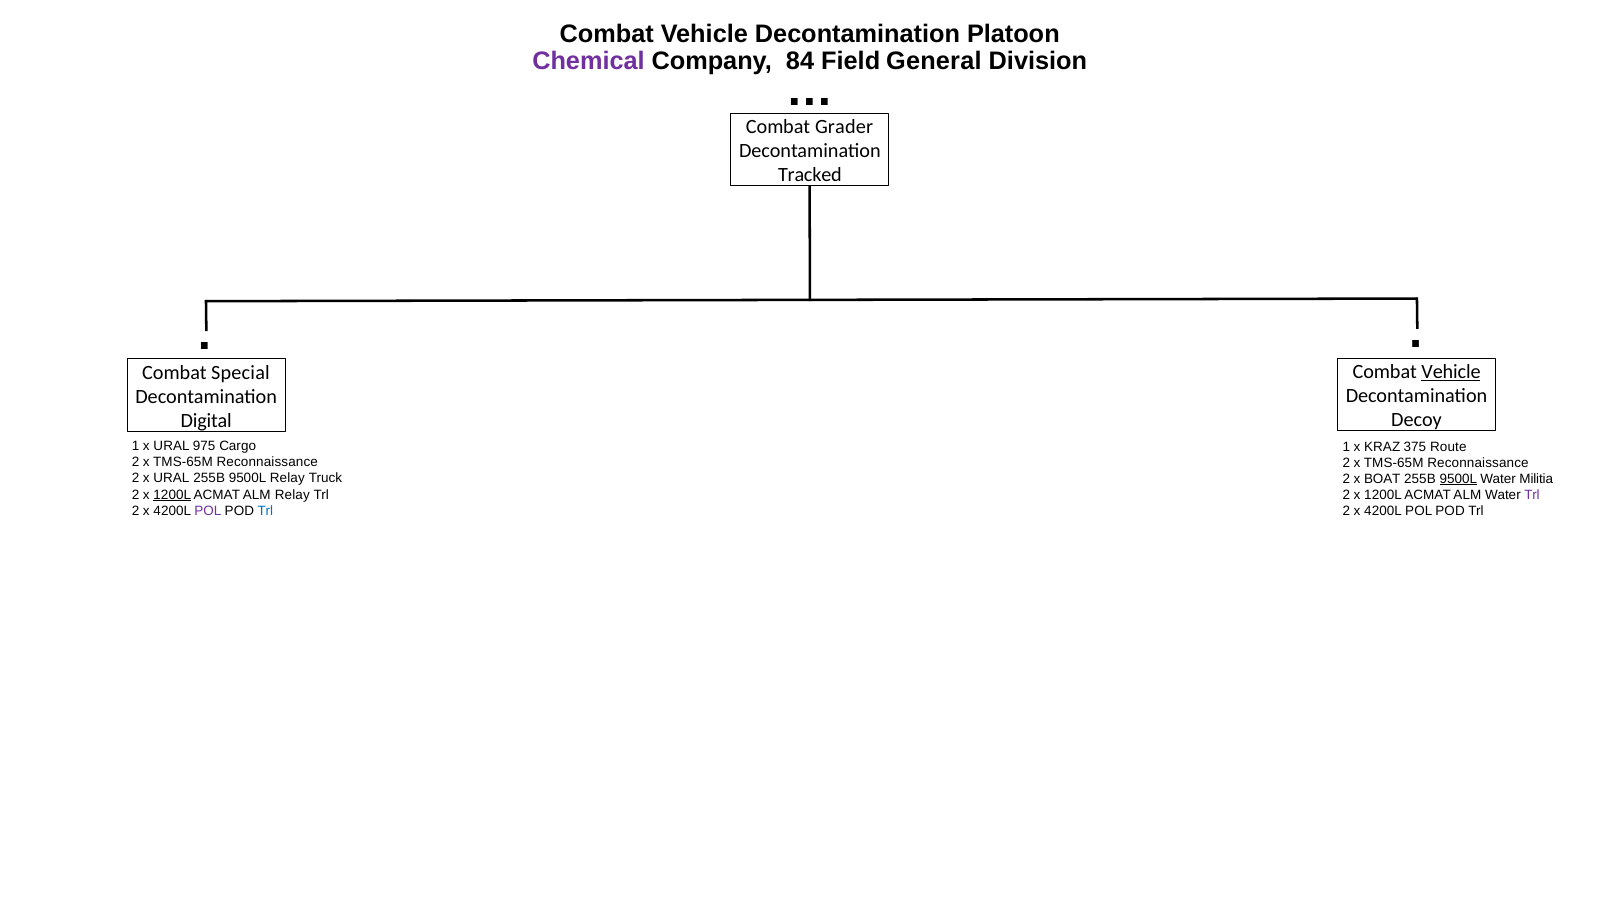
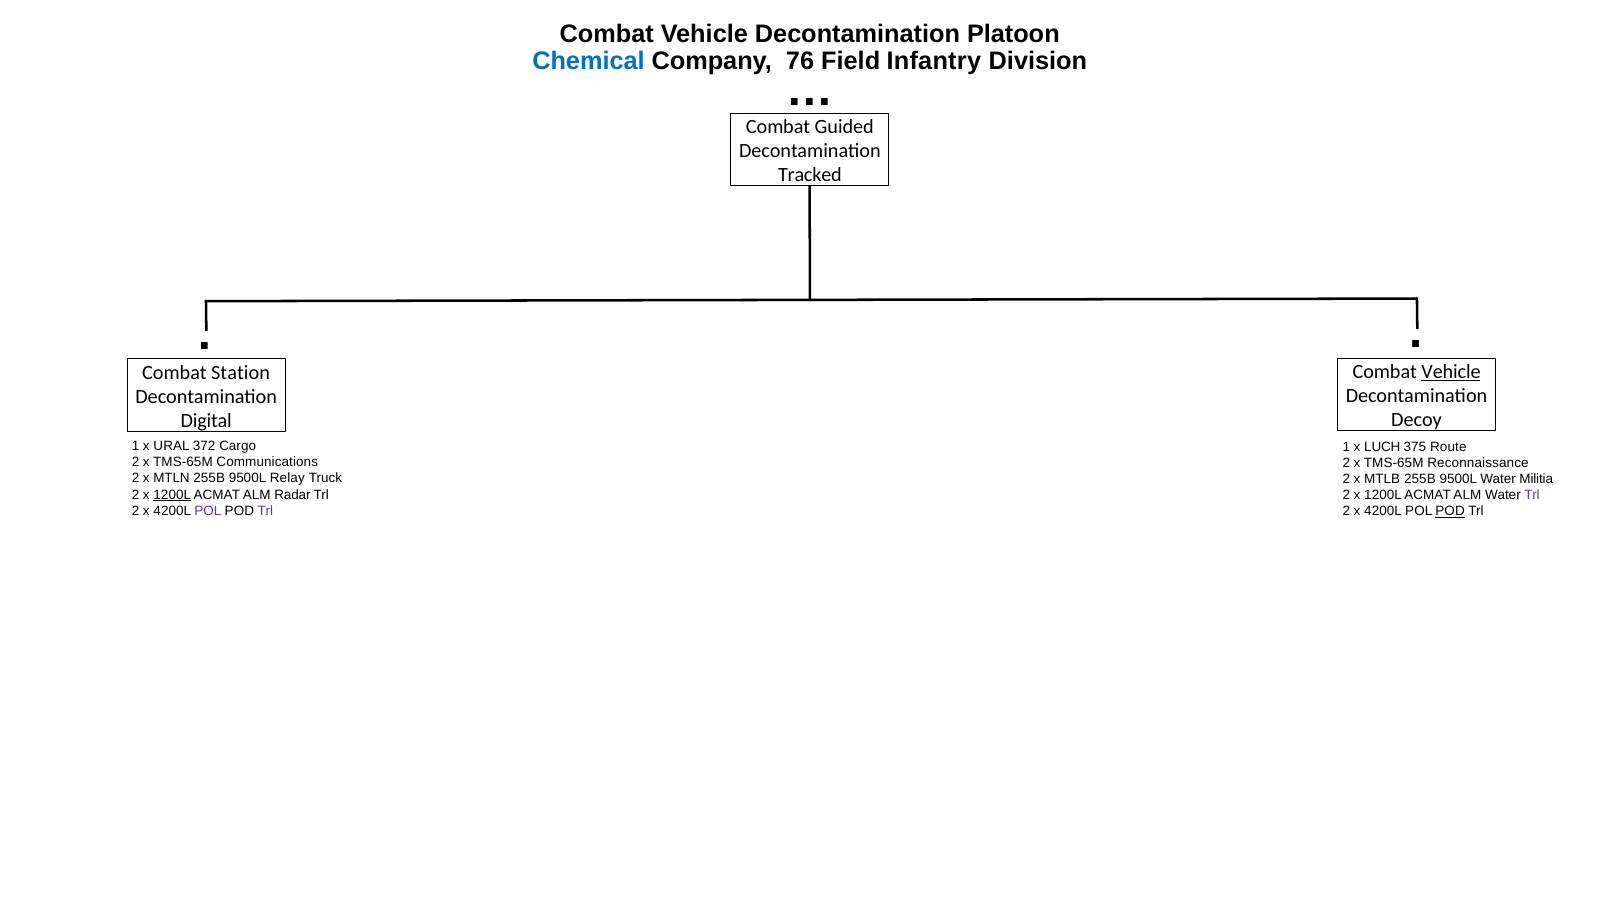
Chemical colour: purple -> blue
84: 84 -> 76
General: General -> Infantry
Grader: Grader -> Guided
Special: Special -> Station
975: 975 -> 372
KRAZ: KRAZ -> LUCH
Reconnaissance at (267, 463): Reconnaissance -> Communications
2 x URAL: URAL -> MTLN
BOAT: BOAT -> MTLB
9500L at (1458, 479) underline: present -> none
ALM Relay: Relay -> Radar
Trl at (265, 511) colour: blue -> purple
POD at (1450, 511) underline: none -> present
